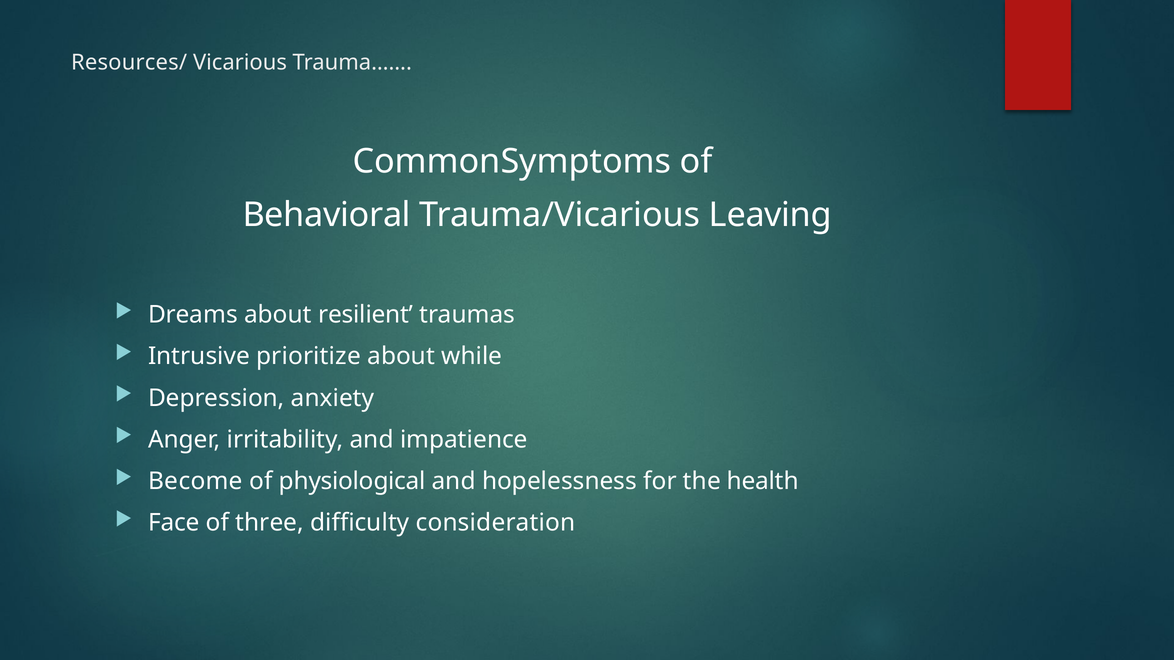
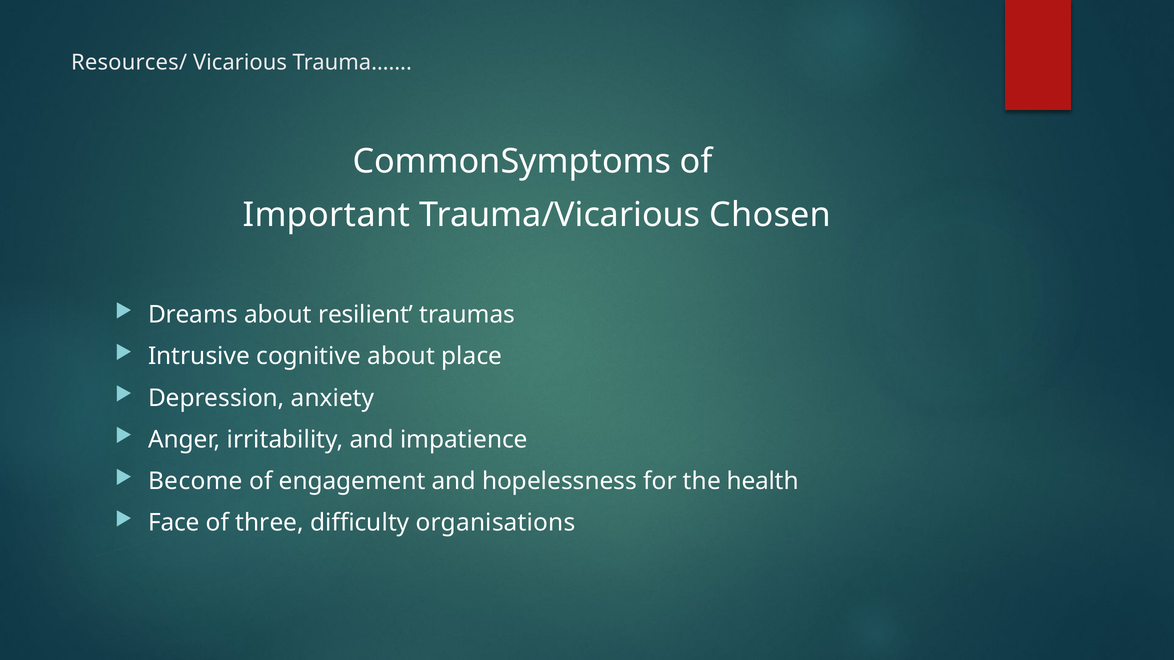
Behavioral: Behavioral -> Important
Leaving: Leaving -> Chosen
prioritize: prioritize -> cognitive
while: while -> place
physiological: physiological -> engagement
consideration: consideration -> organisations
